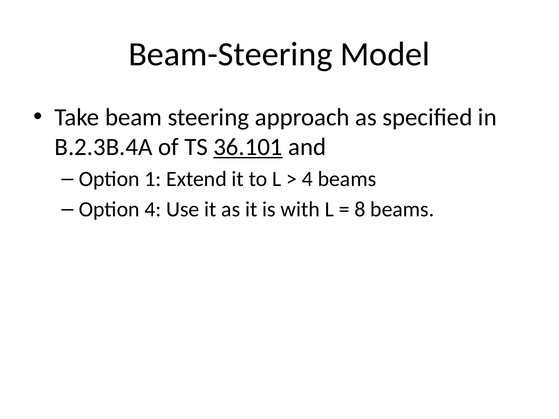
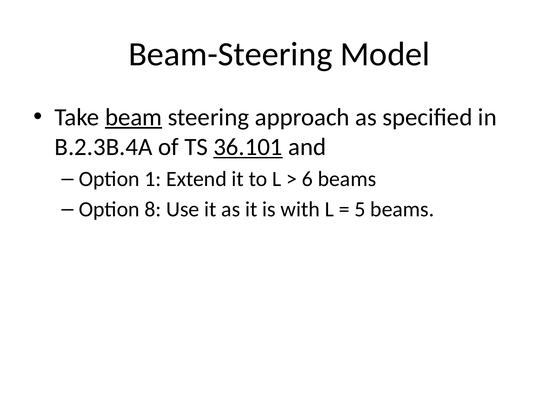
beam underline: none -> present
4 at (307, 179): 4 -> 6
Option 4: 4 -> 8
8: 8 -> 5
